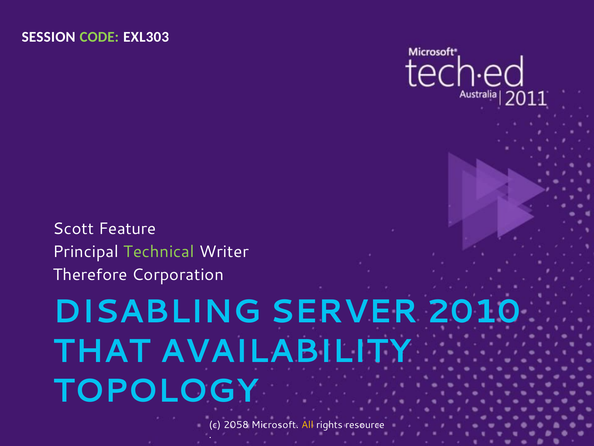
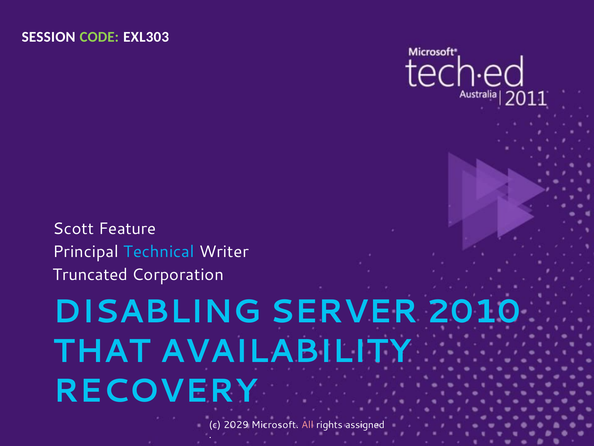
Technical colour: light green -> light blue
Therefore: Therefore -> Truncated
TOPOLOGY: TOPOLOGY -> RECOVERY
2058: 2058 -> 2029
All colour: yellow -> pink
resource: resource -> assigned
